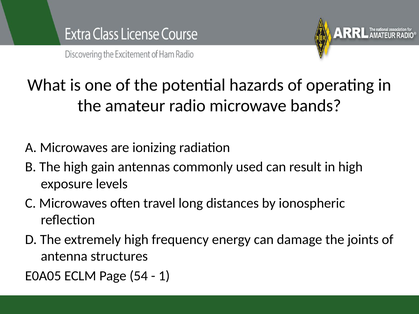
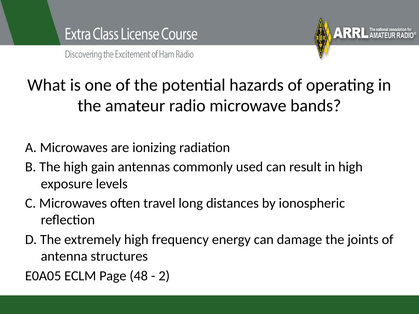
54: 54 -> 48
1: 1 -> 2
